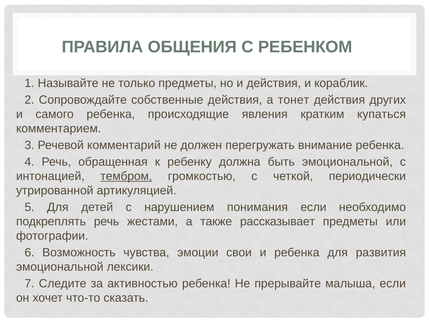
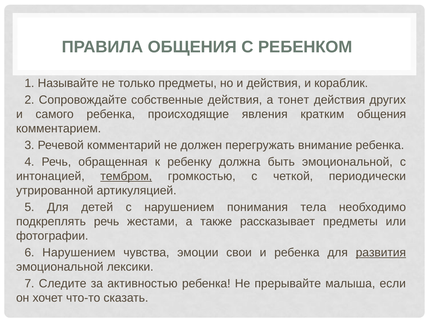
кратким купаться: купаться -> общения
понимания если: если -> тела
6 Возможность: Возможность -> Нарушением
развития underline: none -> present
